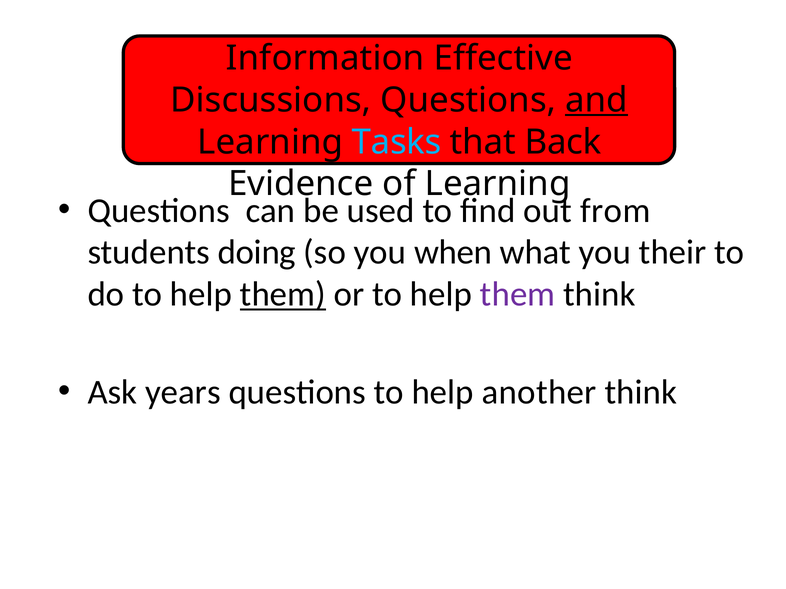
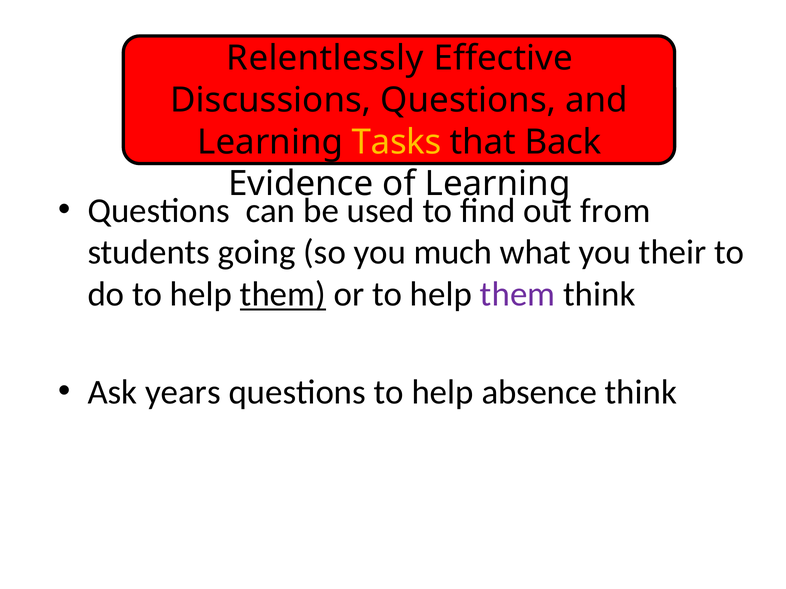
Information: Information -> Relentlessly
and underline: present -> none
Tasks colour: light blue -> yellow
doing: doing -> going
when: when -> much
another: another -> absence
